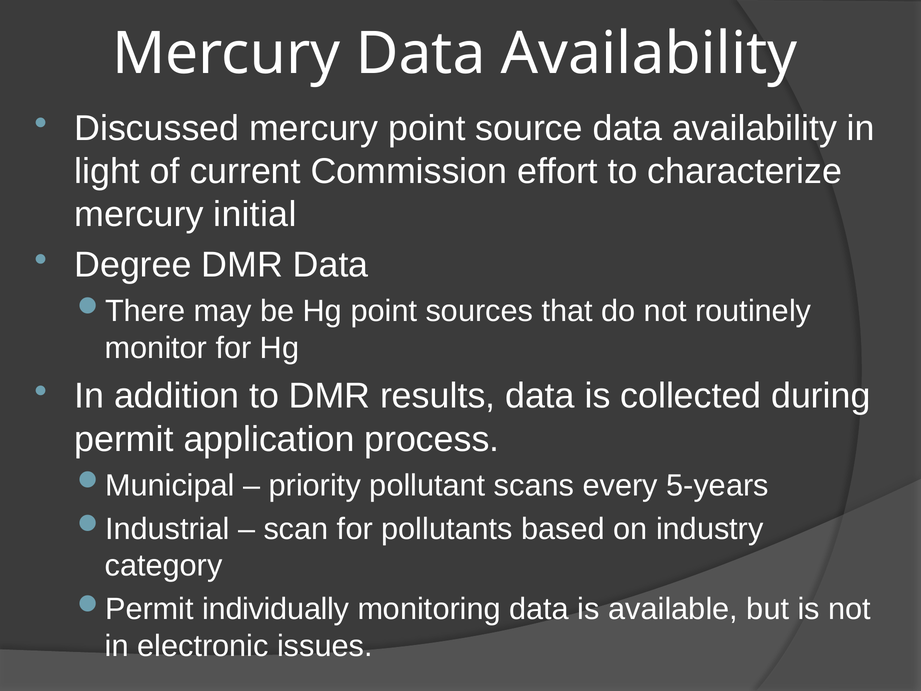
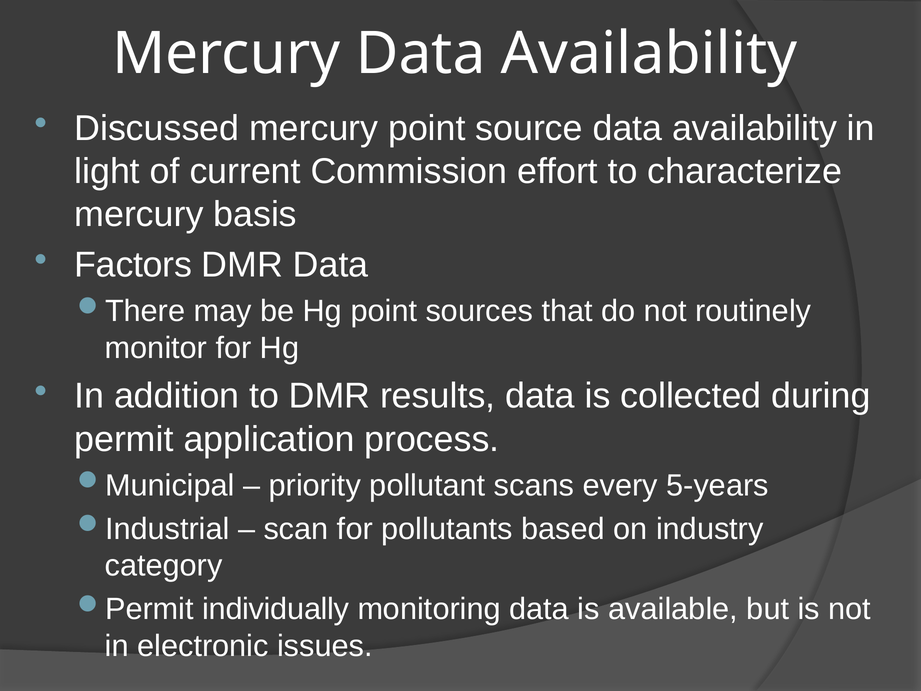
initial: initial -> basis
Degree: Degree -> Factors
